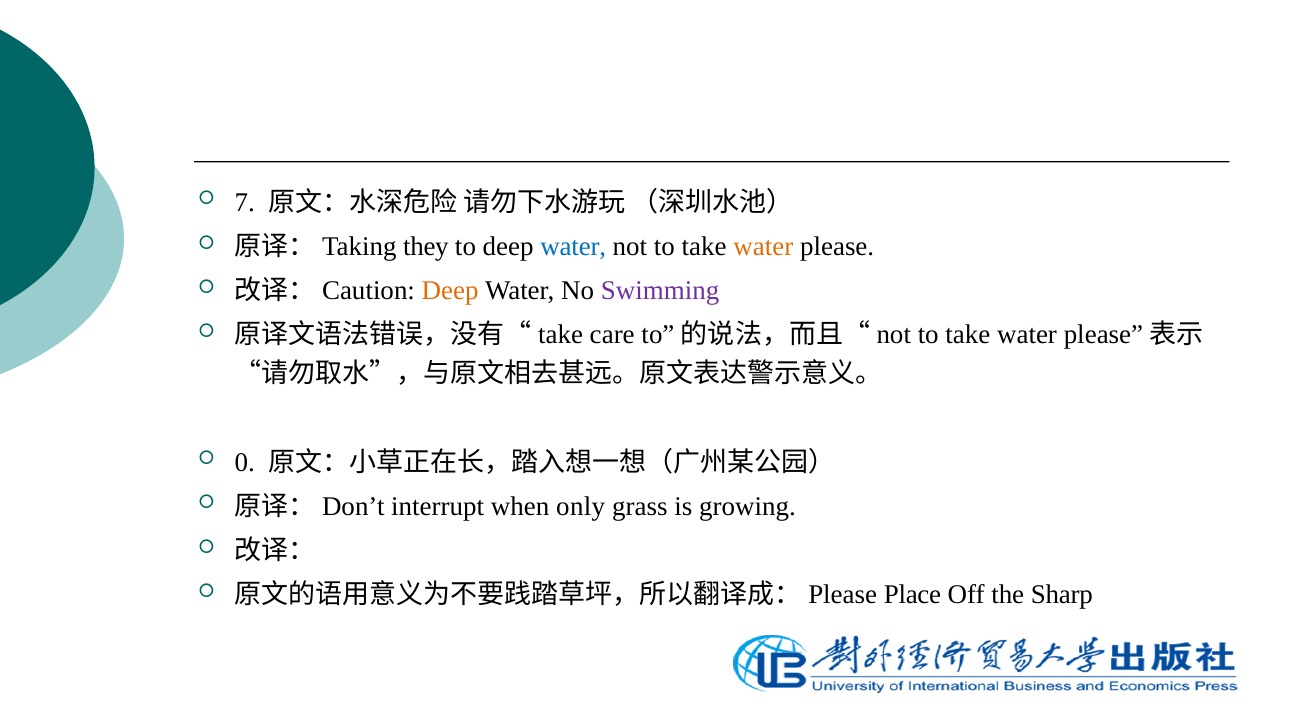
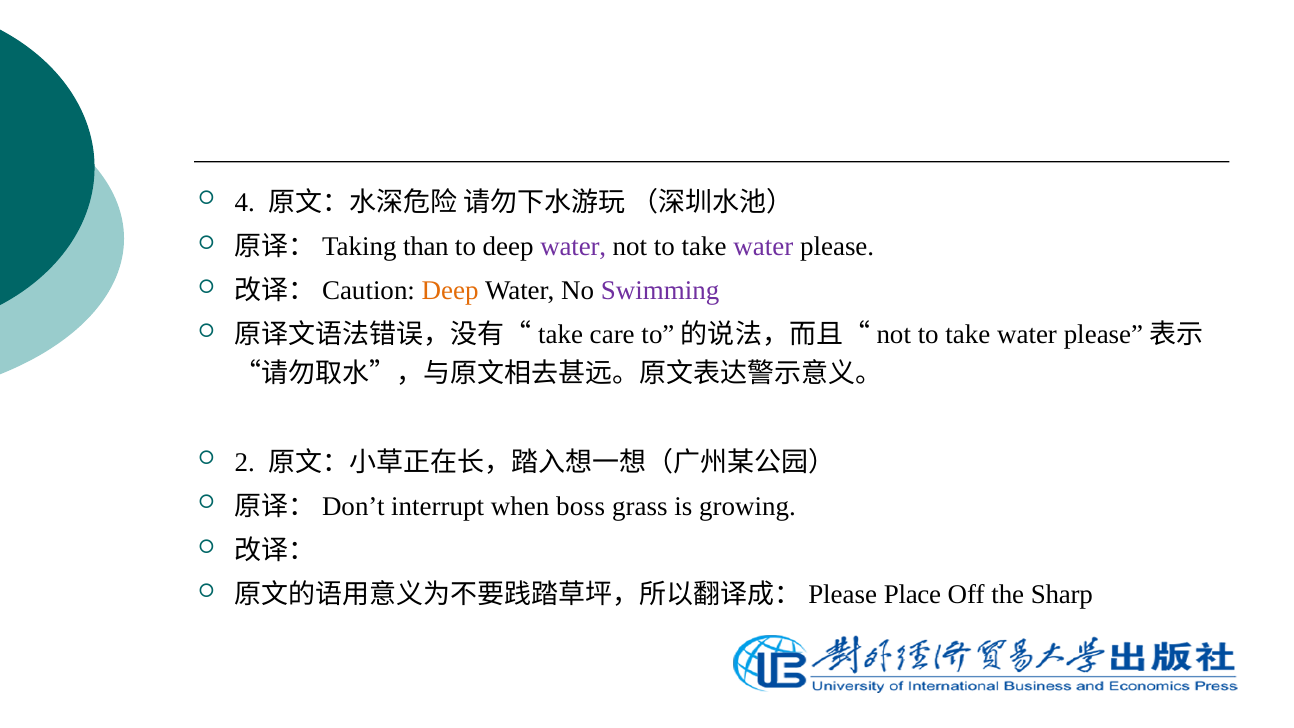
7: 7 -> 4
they: they -> than
water at (573, 246) colour: blue -> purple
water at (763, 246) colour: orange -> purple
0: 0 -> 2
only: only -> boss
